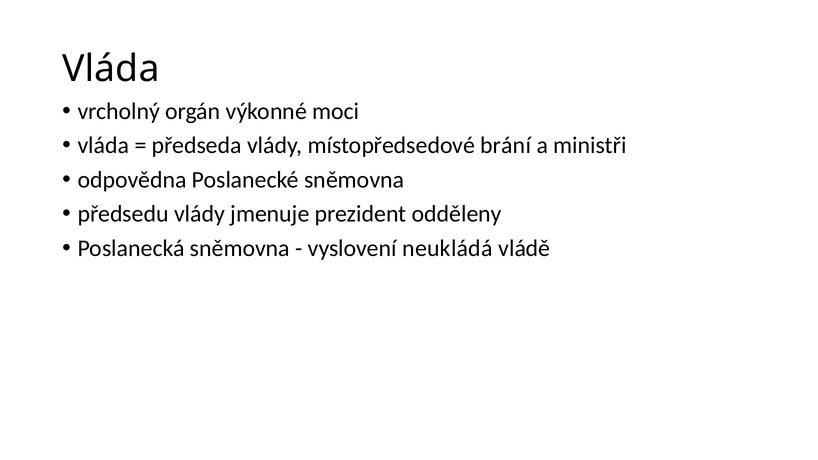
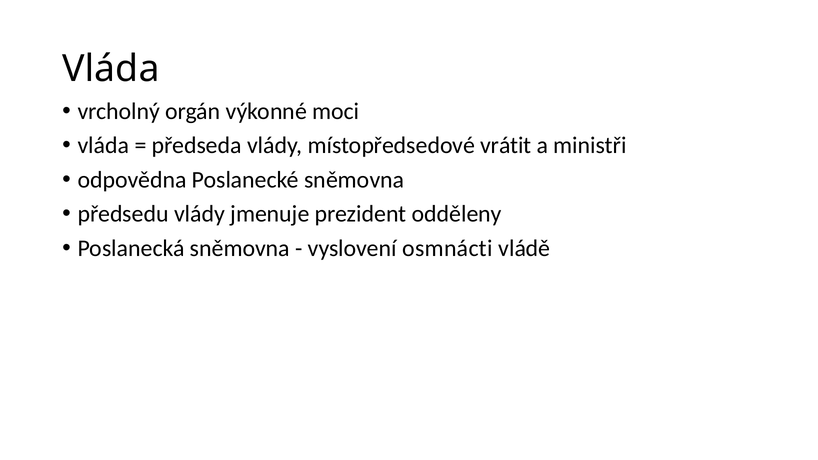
brání: brání -> vrátit
neukládá: neukládá -> osmnácti
